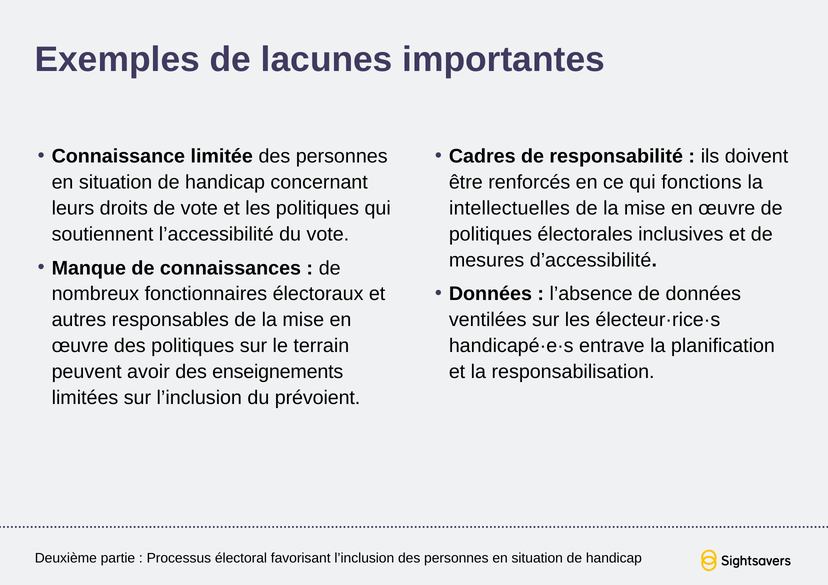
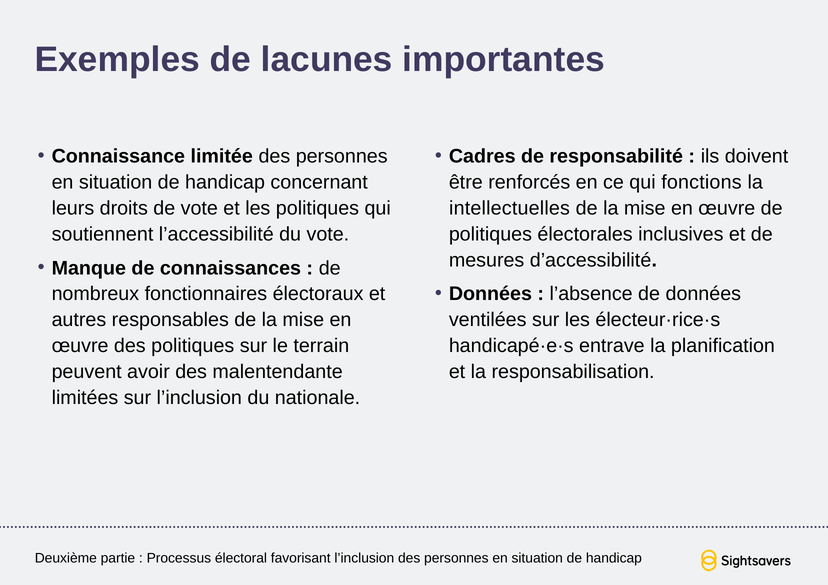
enseignements: enseignements -> malentendante
prévoient: prévoient -> nationale
